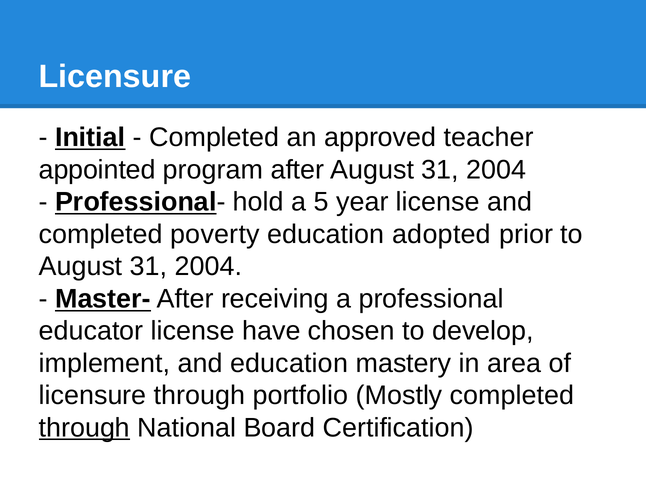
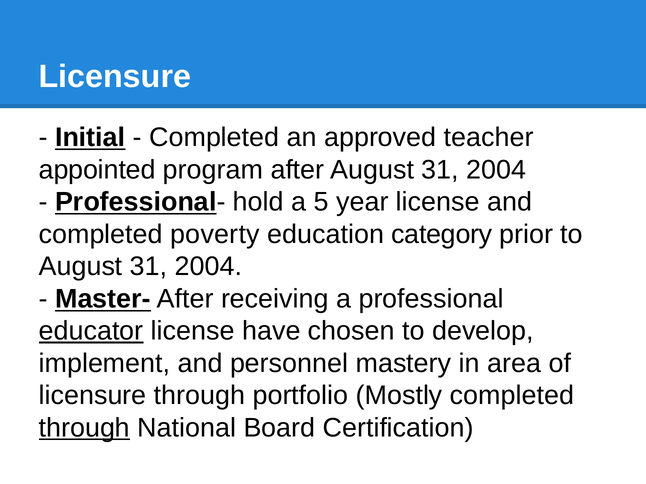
adopted: adopted -> category
educator underline: none -> present
and education: education -> personnel
